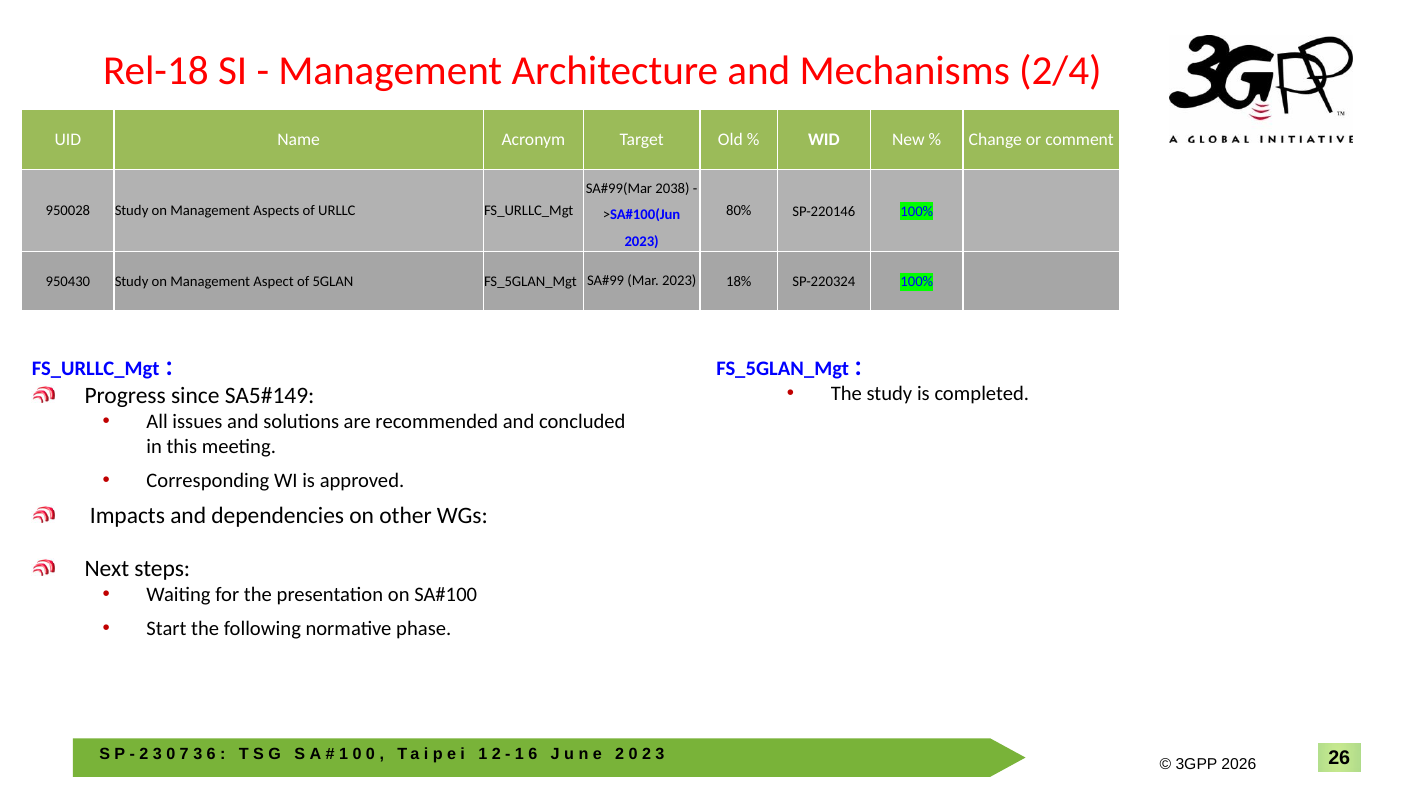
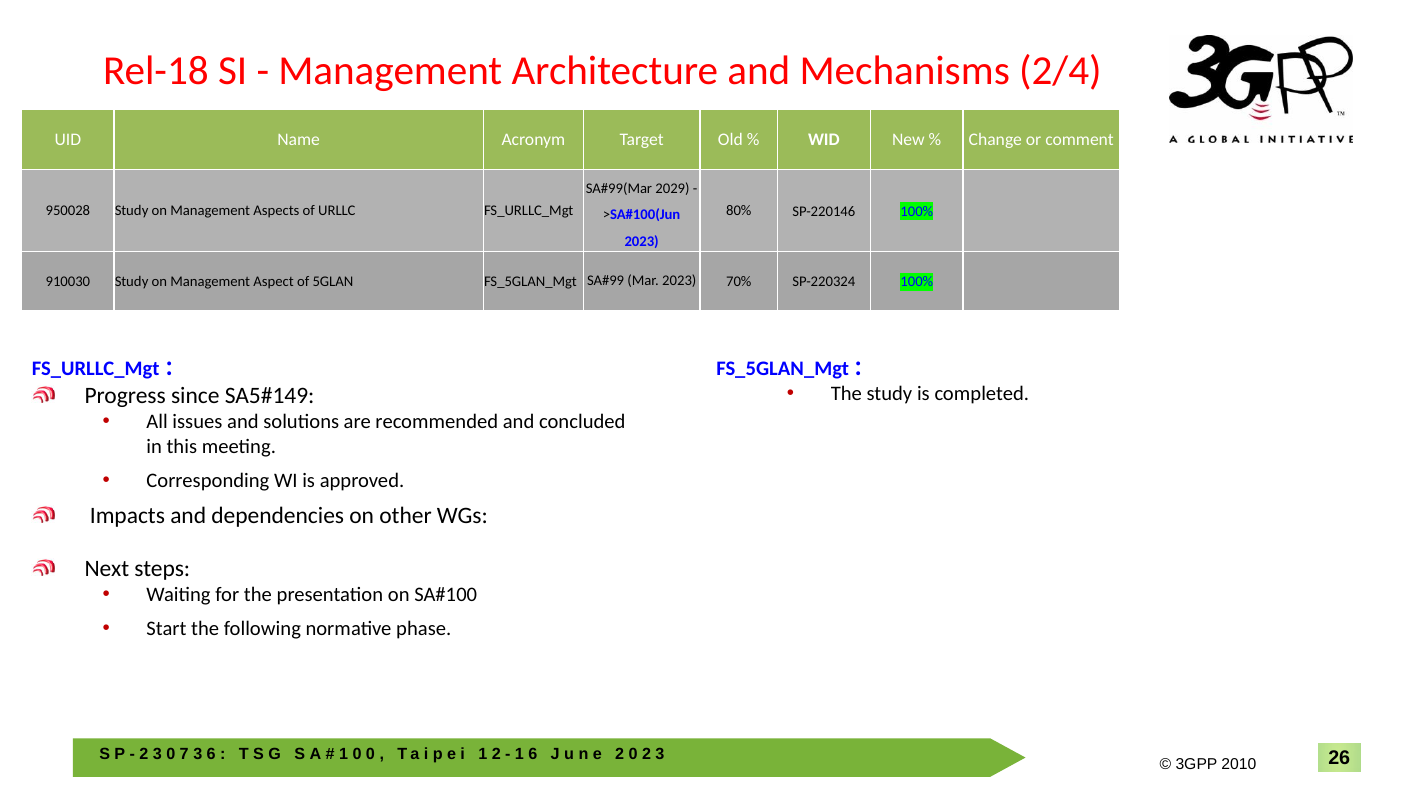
2038: 2038 -> 2029
950430: 950430 -> 910030
18%: 18% -> 70%
2026: 2026 -> 2010
